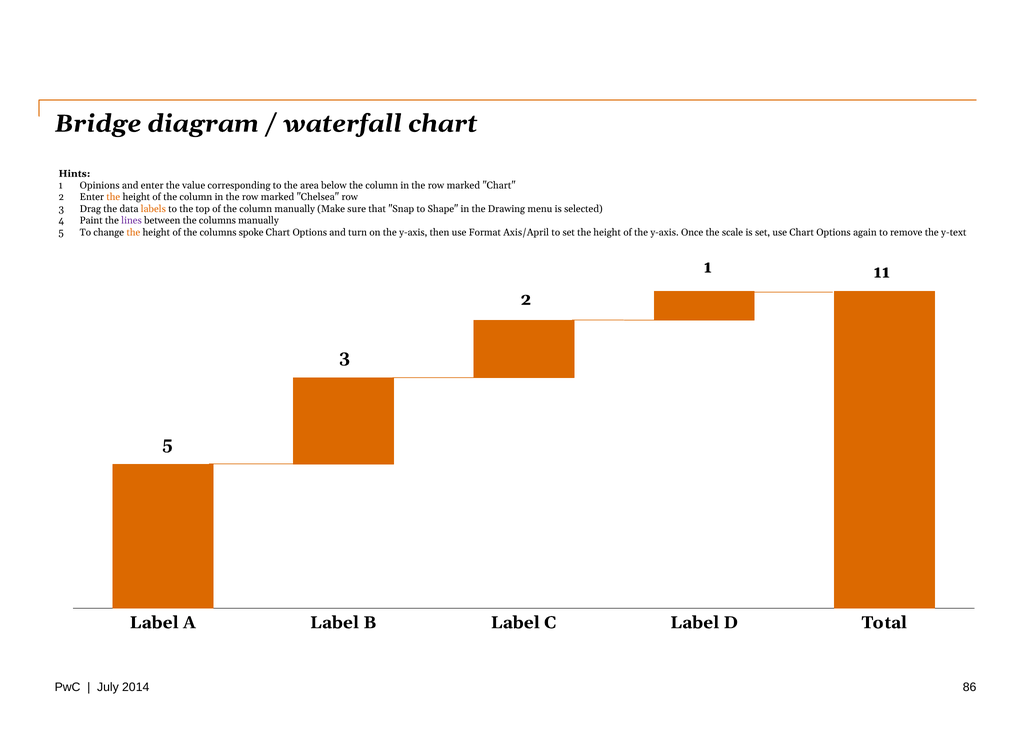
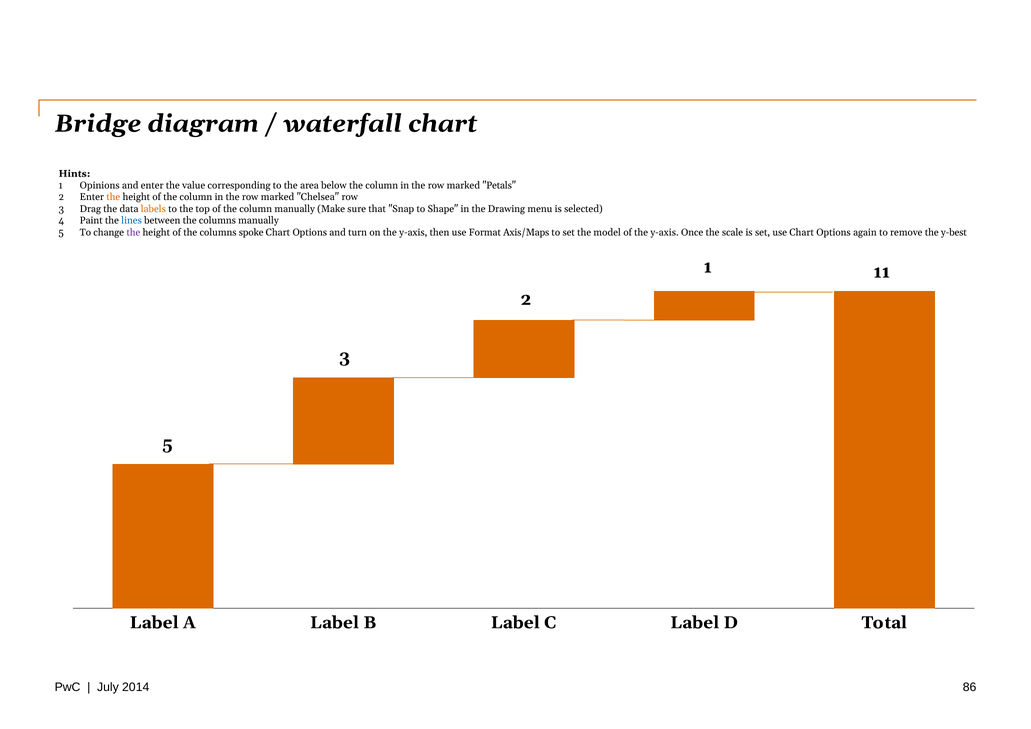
marked Chart: Chart -> Petals
lines colour: purple -> blue
the at (133, 232) colour: orange -> purple
Axis/April: Axis/April -> Axis/Maps
set the height: height -> model
y-text: y-text -> y-best
